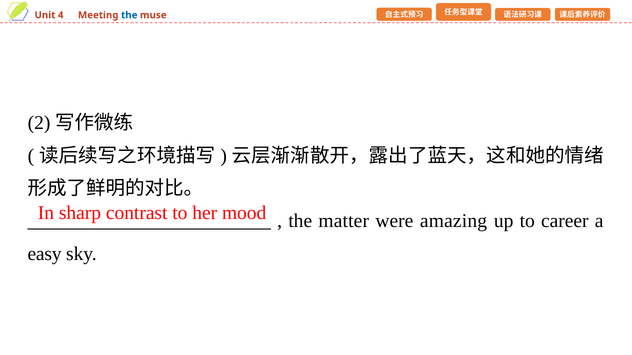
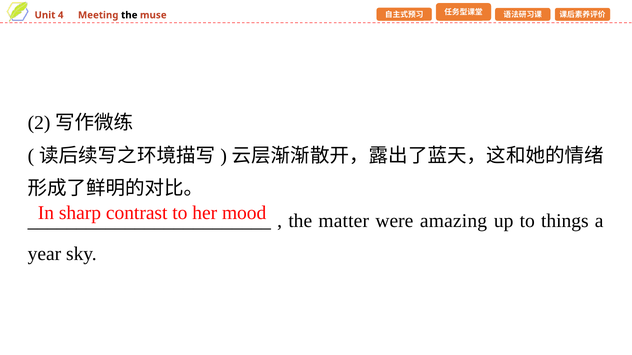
the at (129, 15) colour: blue -> black
career: career -> things
easy: easy -> year
